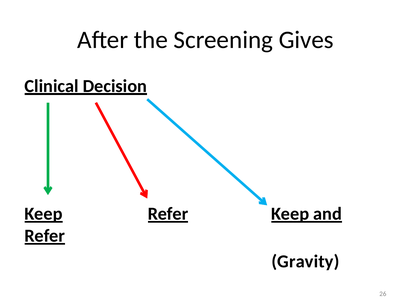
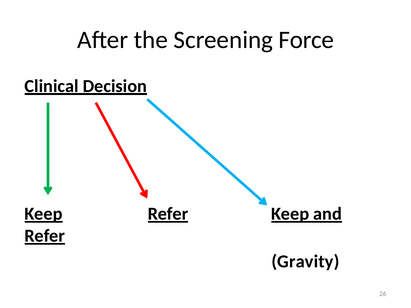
Gives: Gives -> Force
